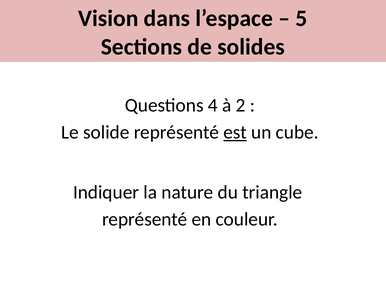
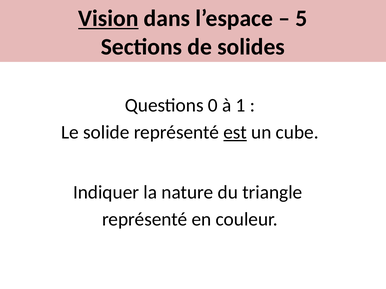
Vision underline: none -> present
4: 4 -> 0
2: 2 -> 1
